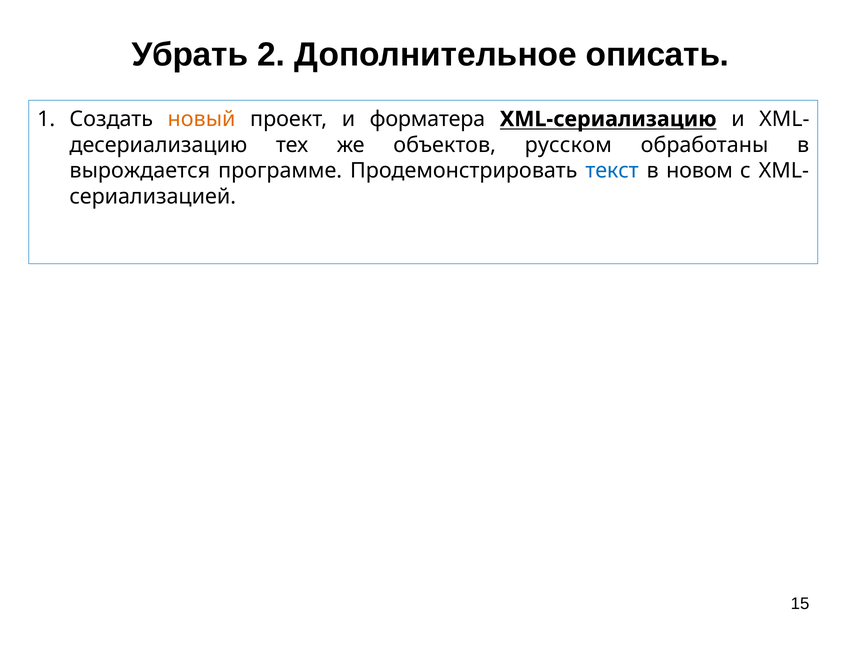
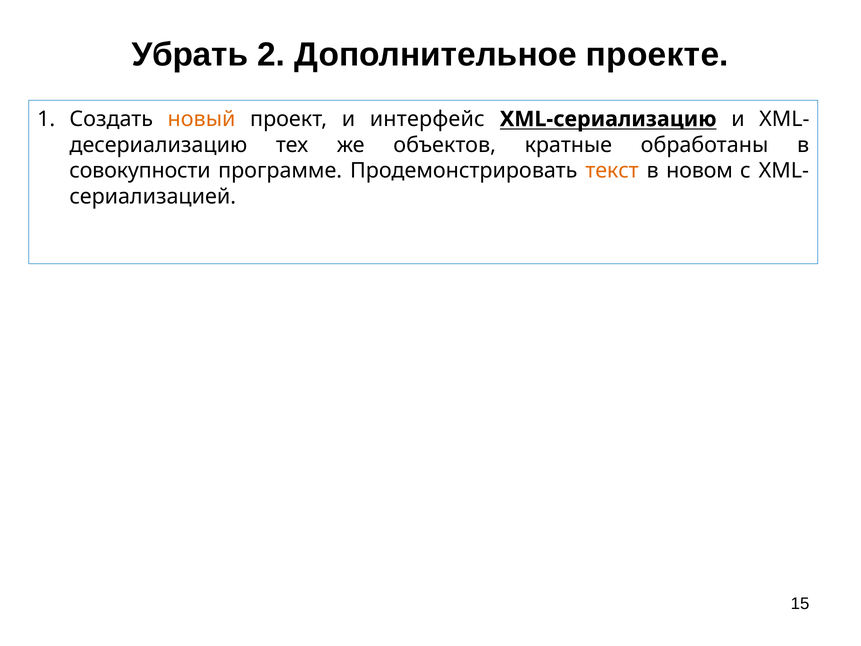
описать: описать -> проекте
форматера: форматера -> интерфейс
русском: русском -> кратные
вырождается: вырождается -> совокупности
текст colour: blue -> orange
